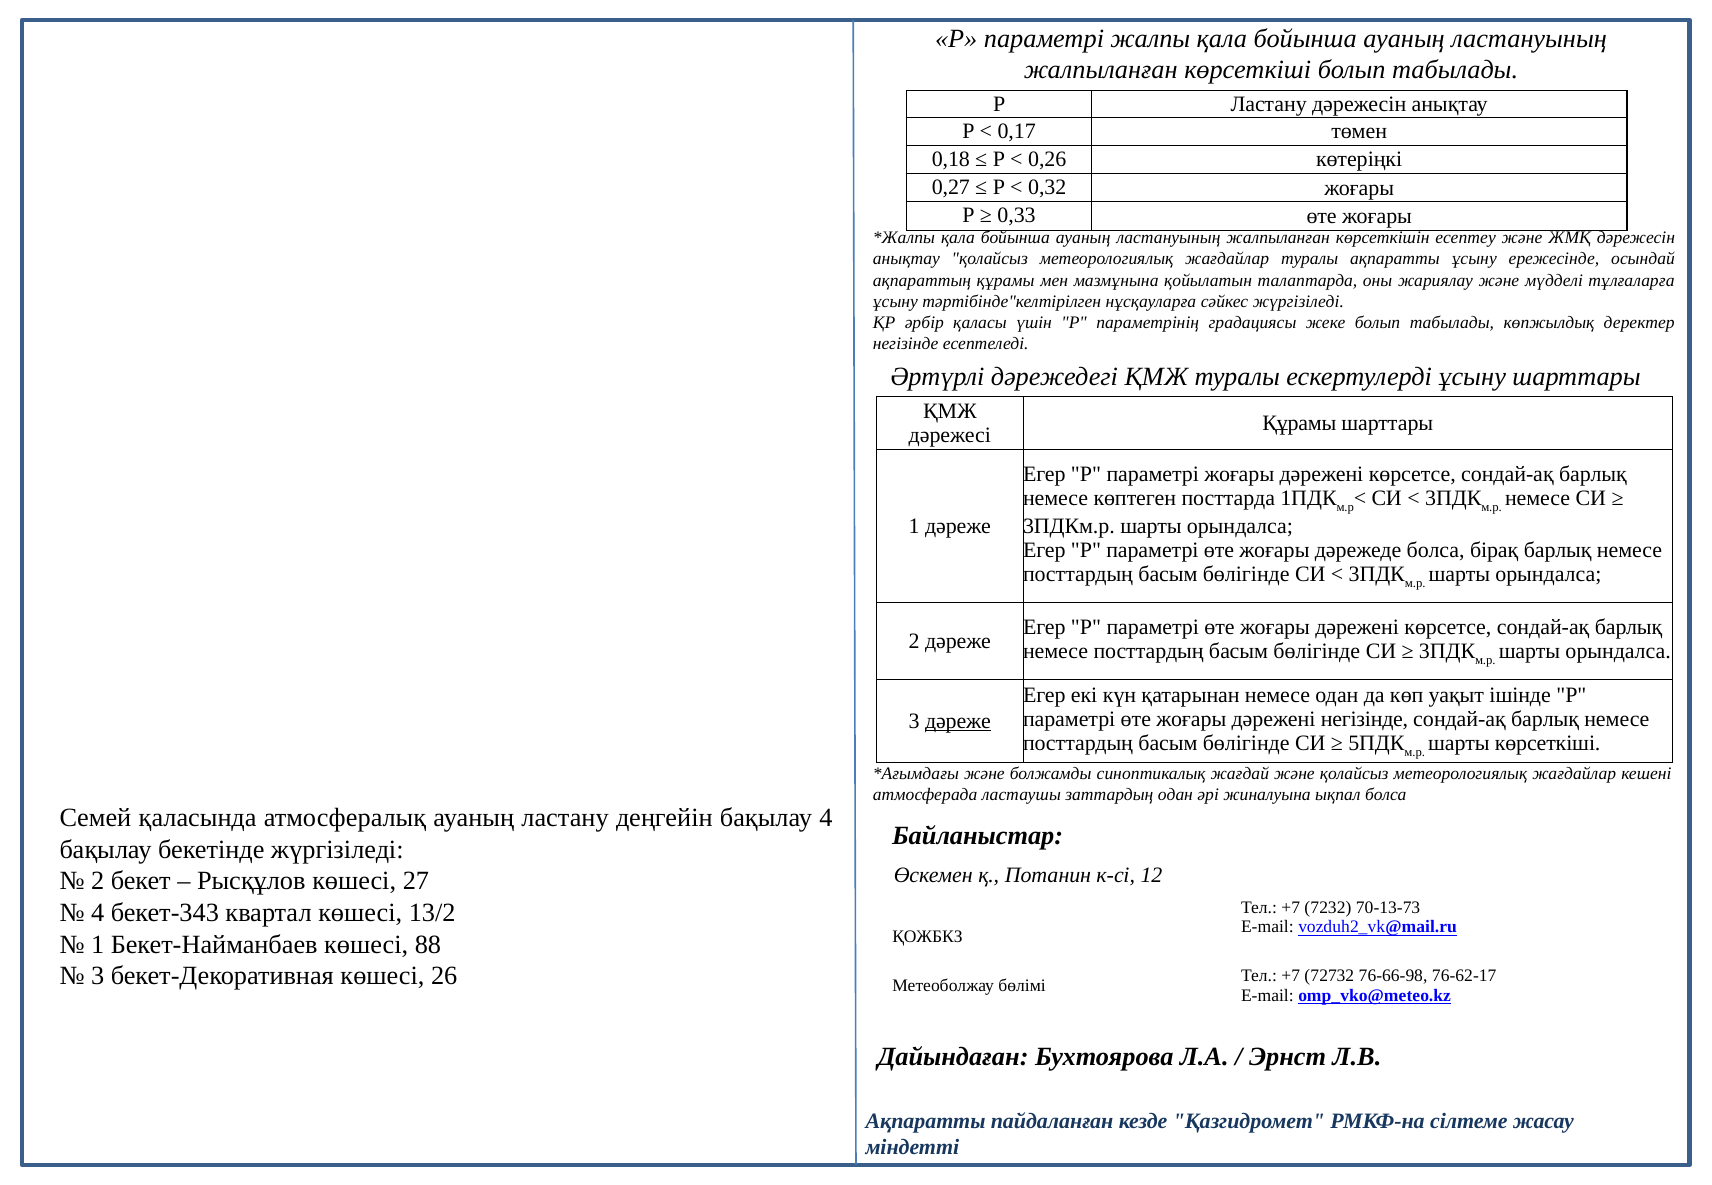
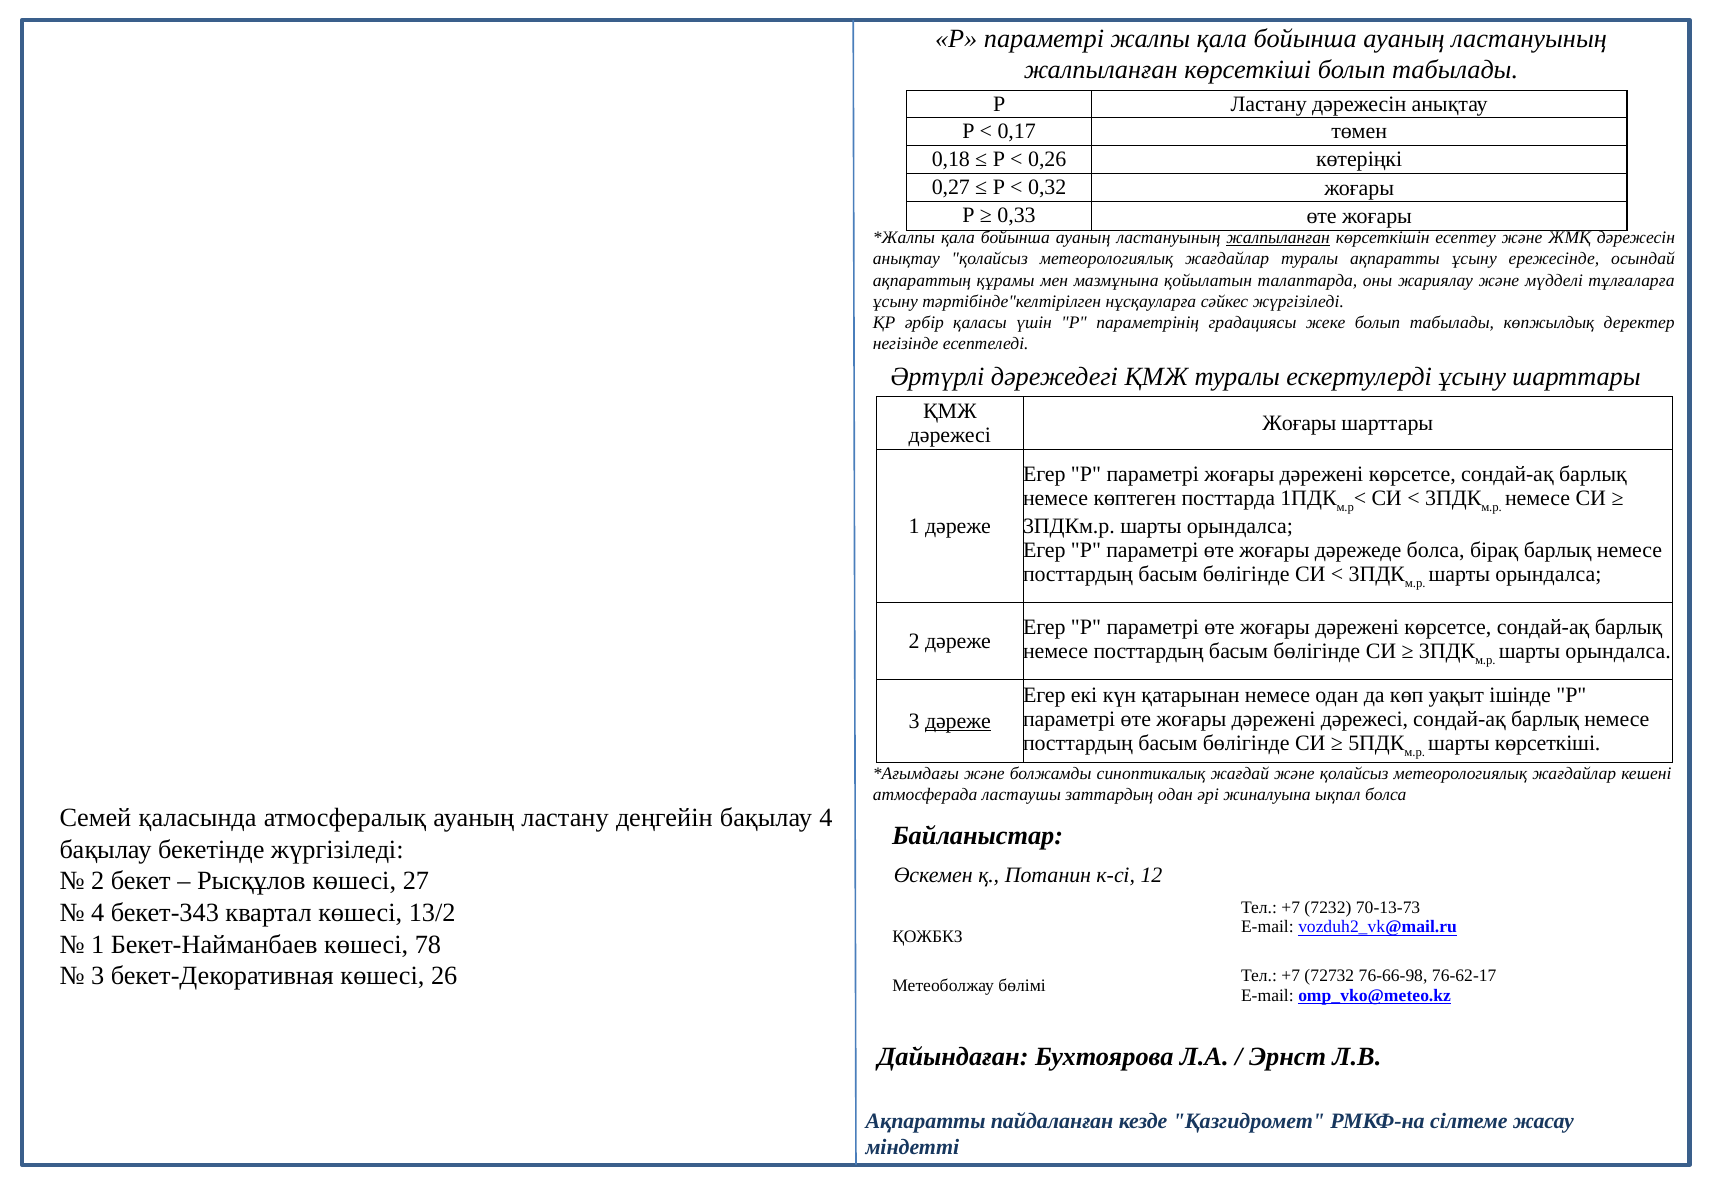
жалпыланған at (1278, 238) underline: none -> present
Құрамы at (1299, 423): Құрамы -> Жоғары
дәрежені негізінде: негізінде -> дәрежесі
88: 88 -> 78
